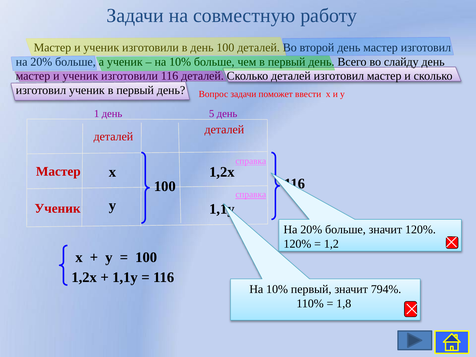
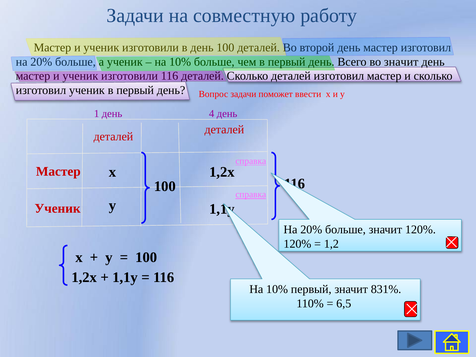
во слайду: слайду -> значит
5: 5 -> 4
794%: 794% -> 831%
1,8: 1,8 -> 6,5
